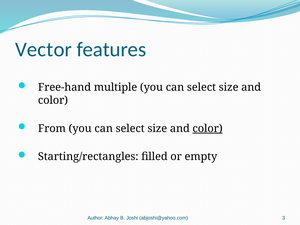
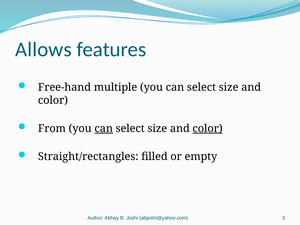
Vector: Vector -> Allows
can at (104, 129) underline: none -> present
Starting/rectangles: Starting/rectangles -> Straight/rectangles
